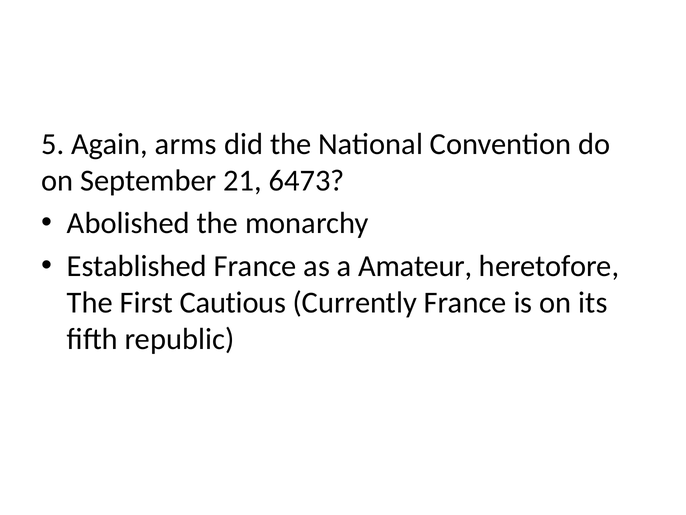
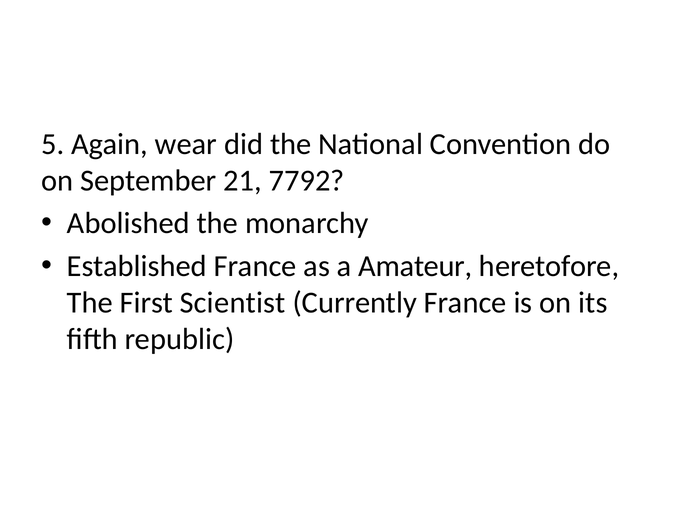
arms: arms -> wear
6473: 6473 -> 7792
Cautious: Cautious -> Scientist
